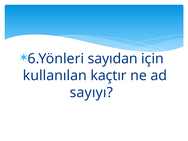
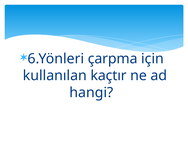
sayıdan: sayıdan -> çarpma
sayıyı: sayıyı -> hangi
